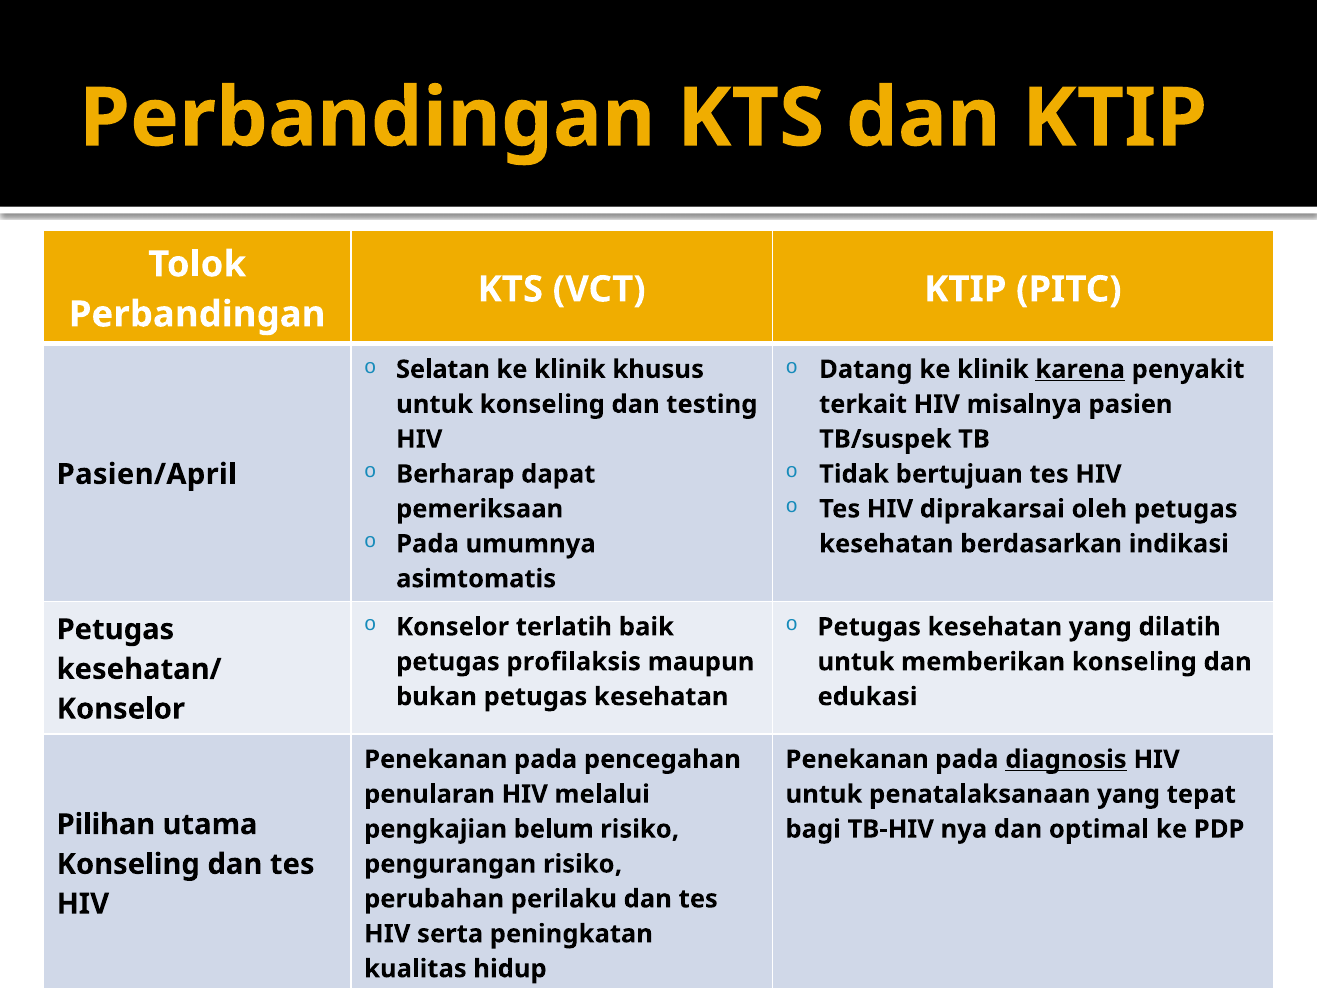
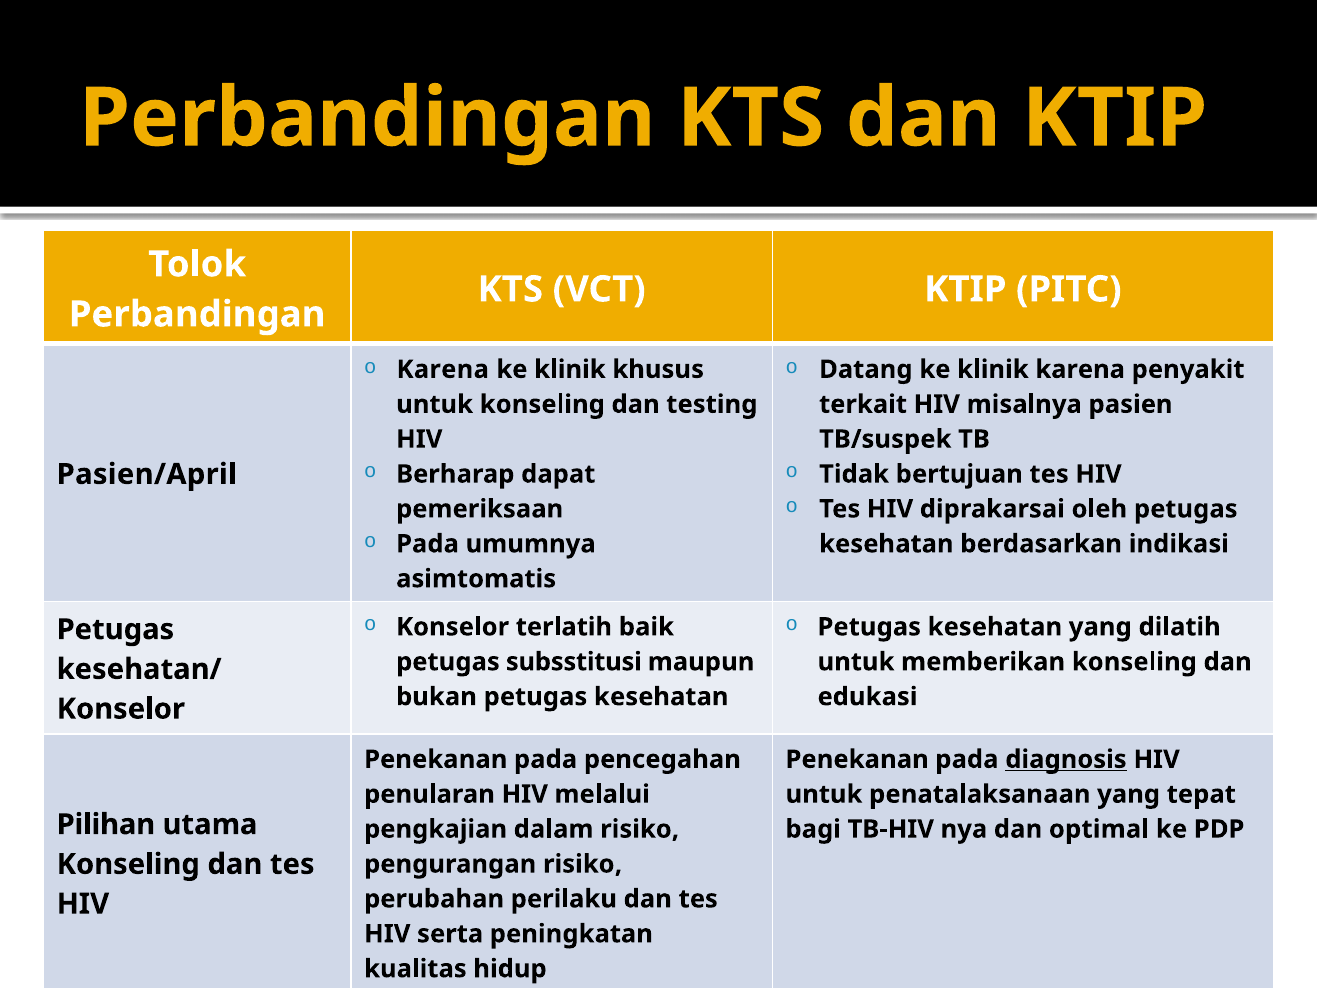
Selatan at (443, 369): Selatan -> Karena
karena at (1080, 369) underline: present -> none
profilaksis: profilaksis -> subsstitusi
belum: belum -> dalam
